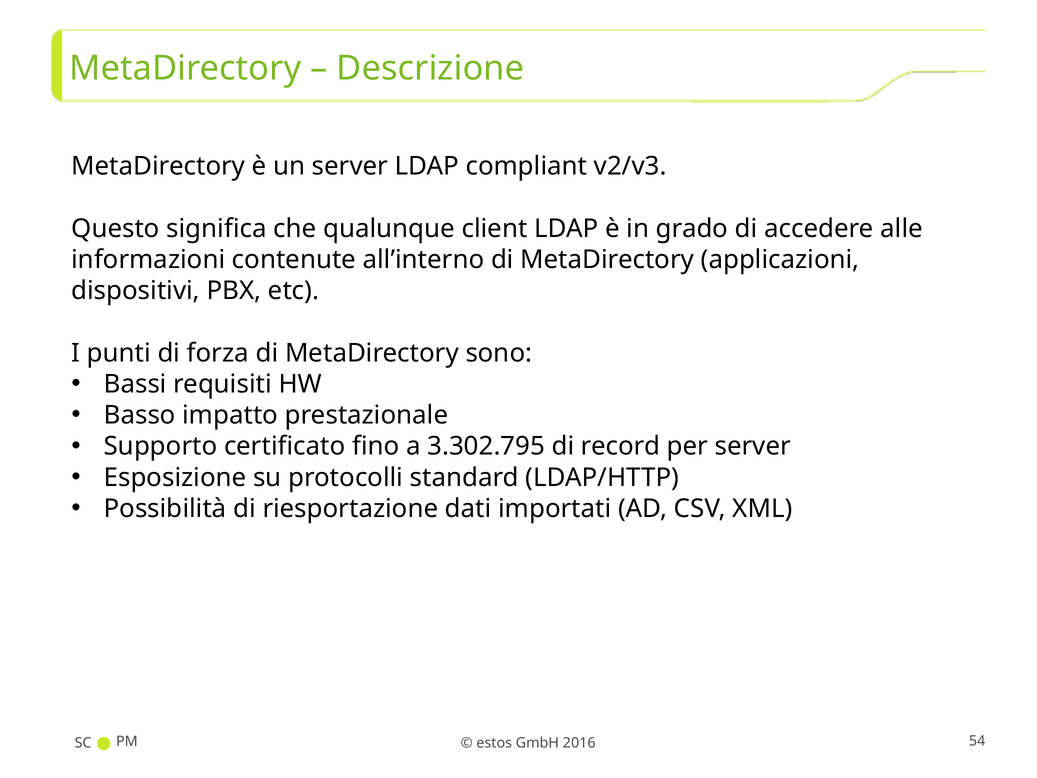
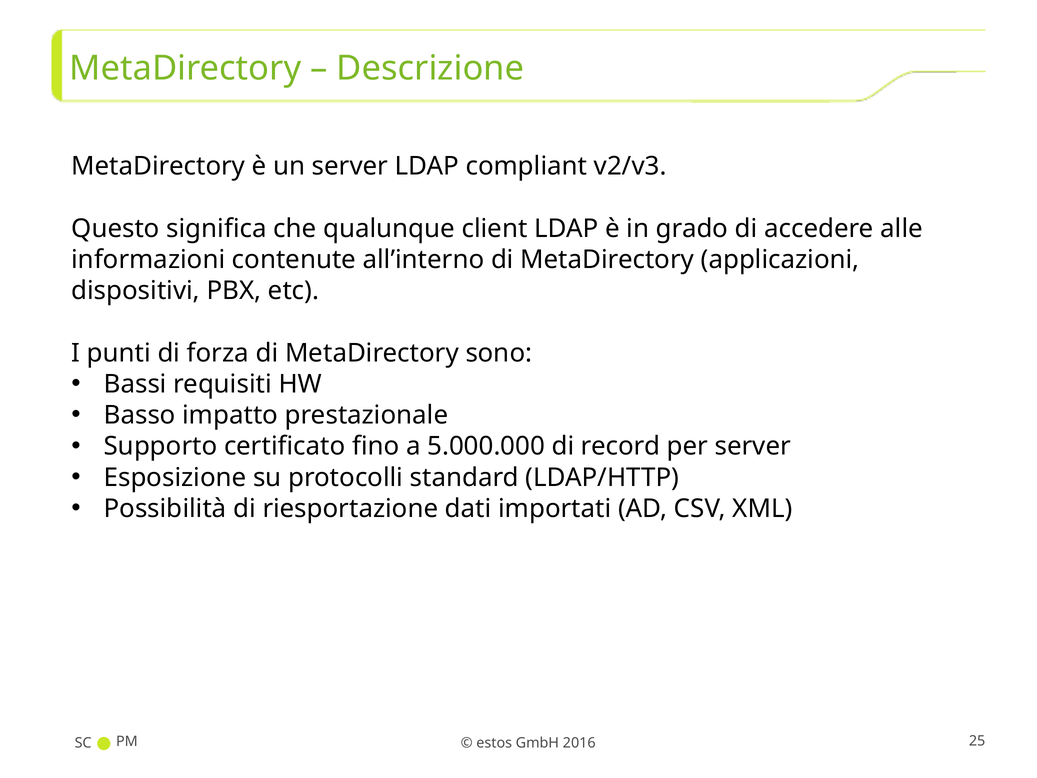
3.302.795: 3.302.795 -> 5.000.000
54: 54 -> 25
